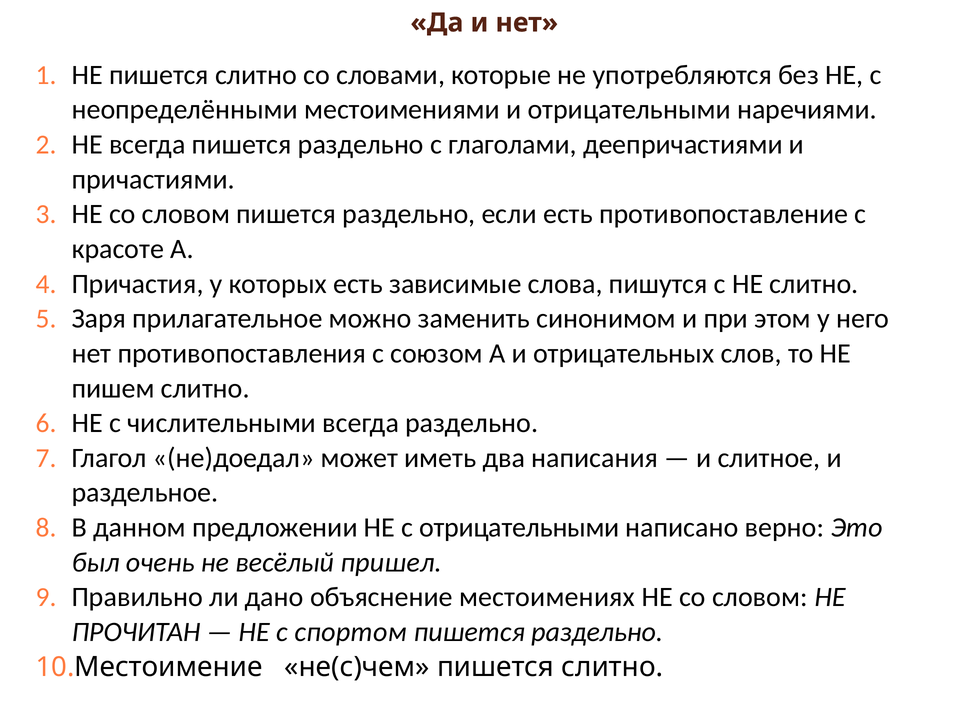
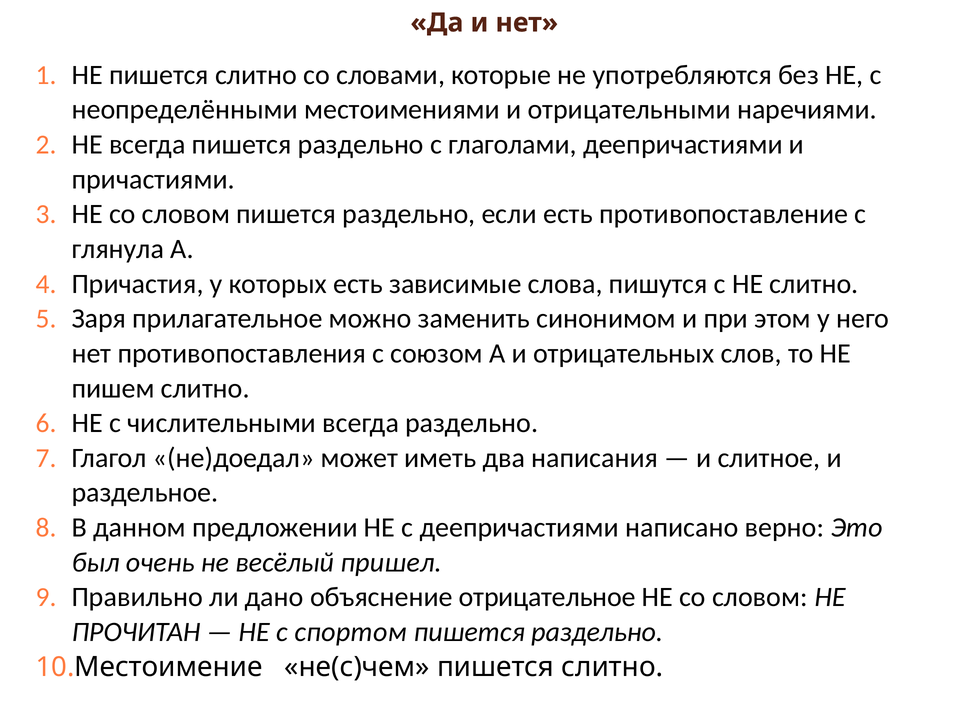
красоте: красоте -> глянула
с отрицательными: отрицательными -> деепричастиями
местоимениях: местоимениях -> отрицательное
